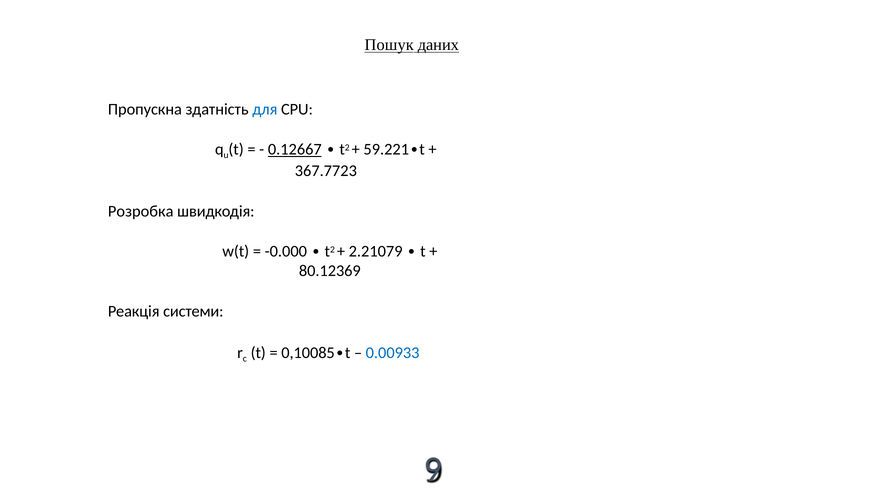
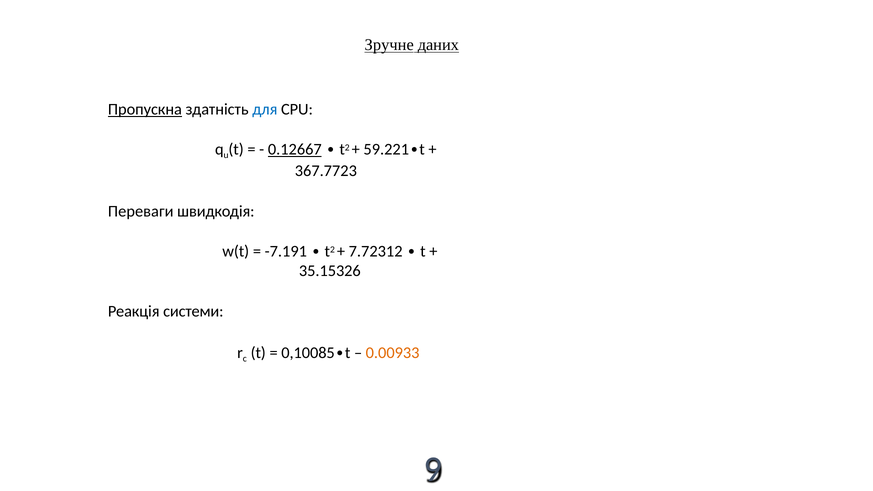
Пошук: Пошук -> Зручне
Пропускна underline: none -> present
Розробка: Розробка -> Переваги
2.21079: 2.21079 -> 7.72312
-0.000: -0.000 -> -7.191
80.12369: 80.12369 -> 35.15326
0.00933 colour: blue -> orange
